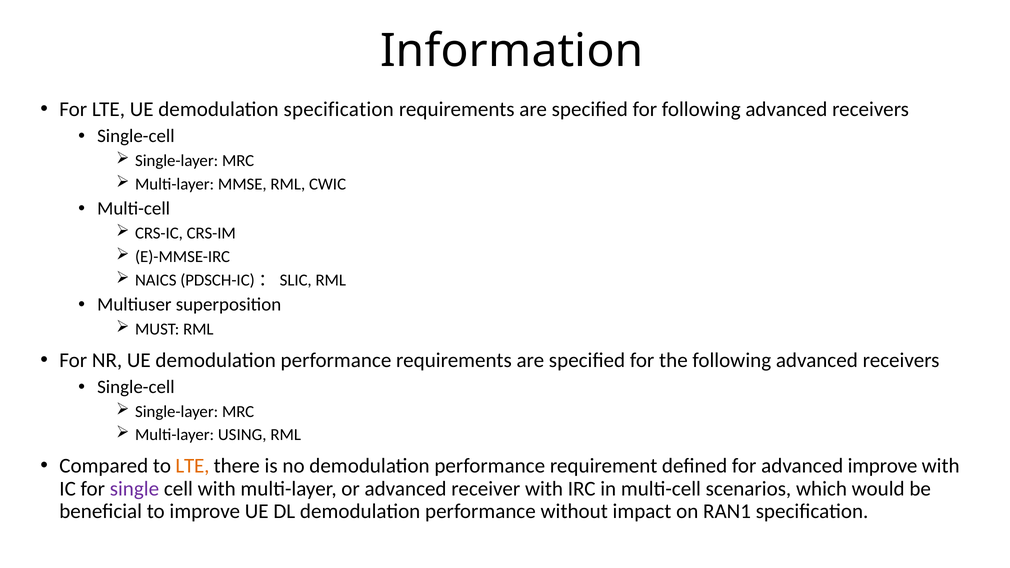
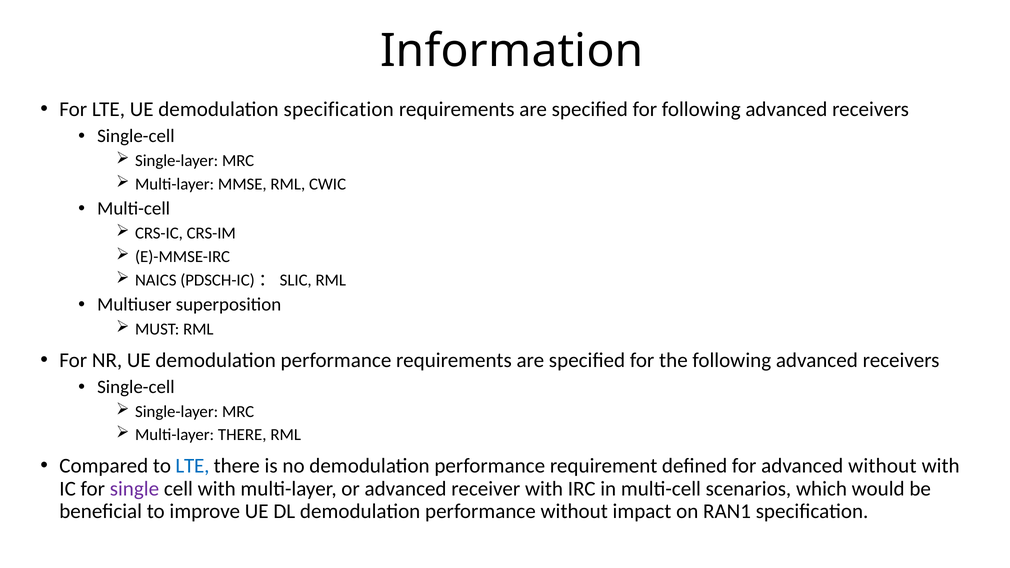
Multi-layer USING: USING -> THERE
LTE at (192, 466) colour: orange -> blue
advanced improve: improve -> without
